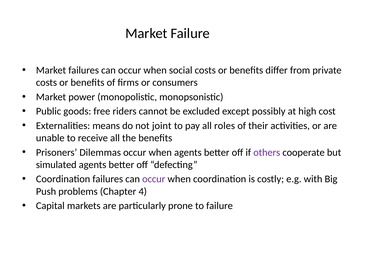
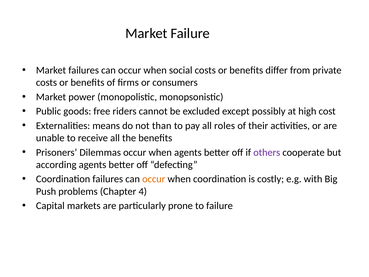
joint: joint -> than
simulated: simulated -> according
occur at (154, 179) colour: purple -> orange
